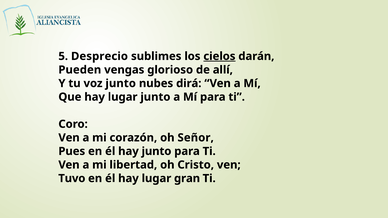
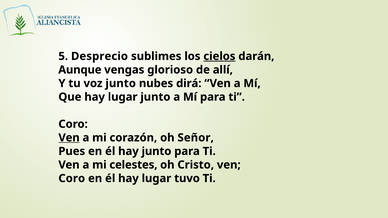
Pueden: Pueden -> Aunque
Ven at (69, 138) underline: none -> present
libertad: libertad -> celestes
Tuvo at (72, 179): Tuvo -> Coro
gran: gran -> tuvo
